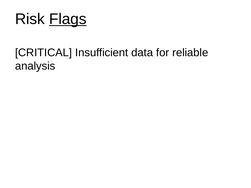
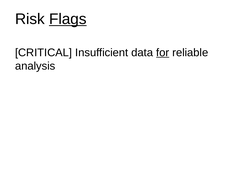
for underline: none -> present
